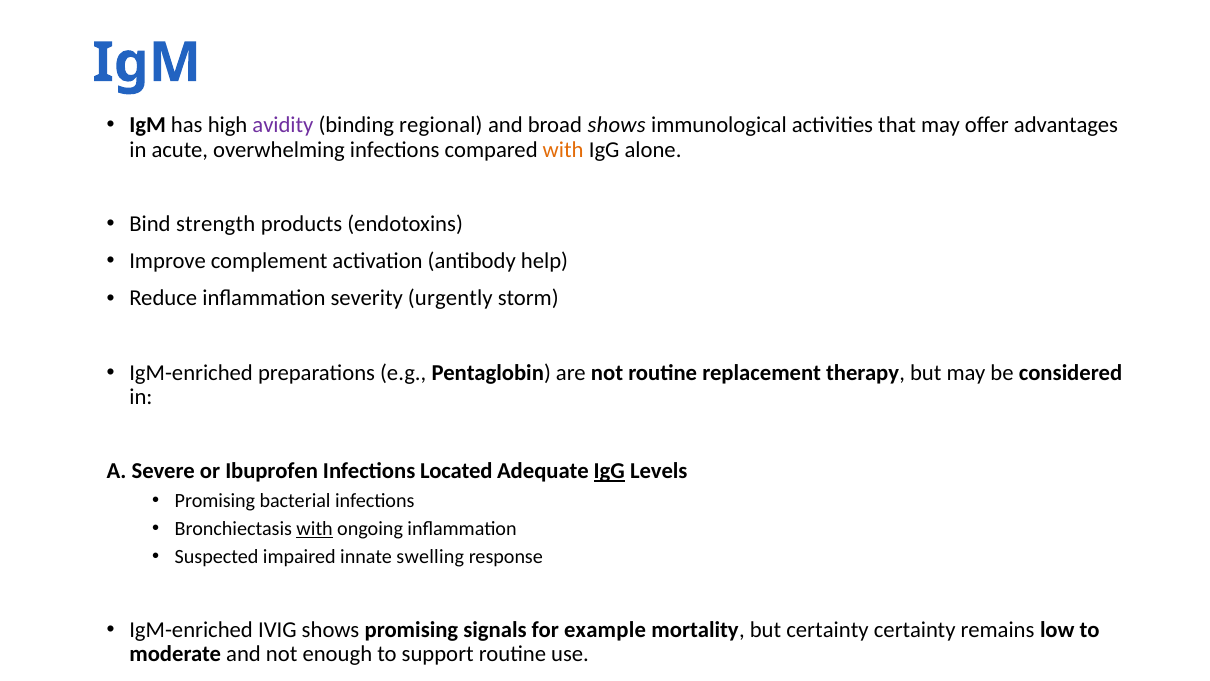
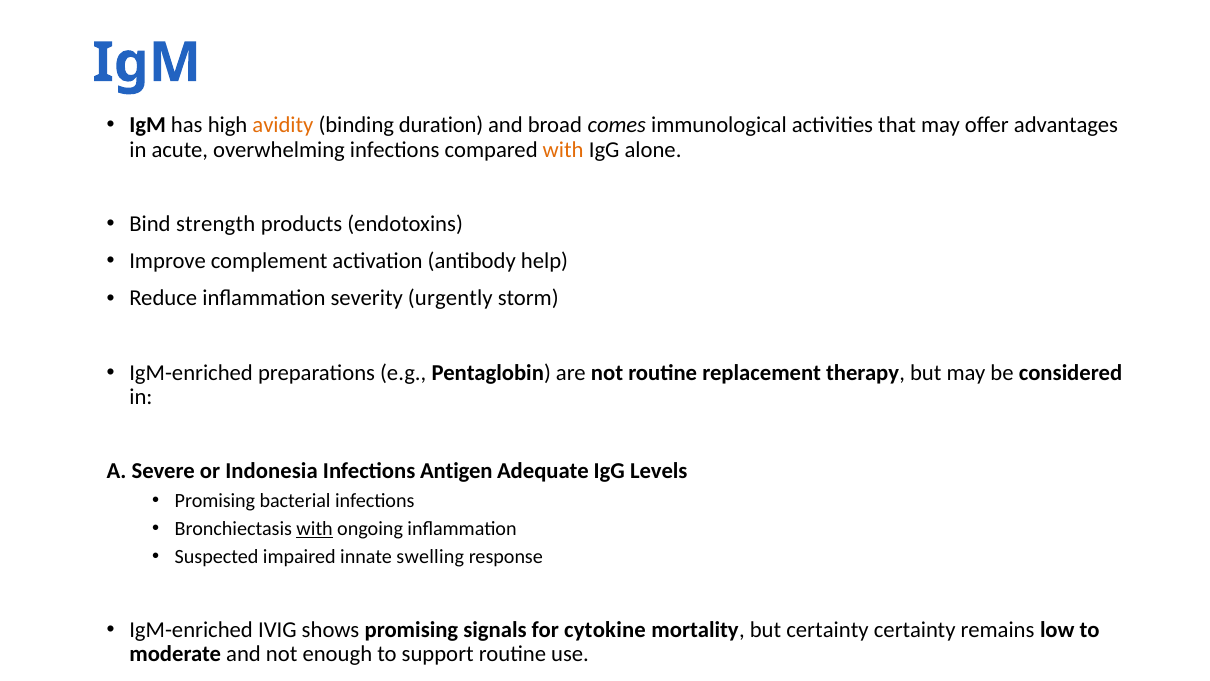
avidity colour: purple -> orange
regional: regional -> duration
broad shows: shows -> comes
Ibuprofen: Ibuprofen -> Indonesia
Located: Located -> Antigen
IgG at (609, 471) underline: present -> none
example: example -> cytokine
